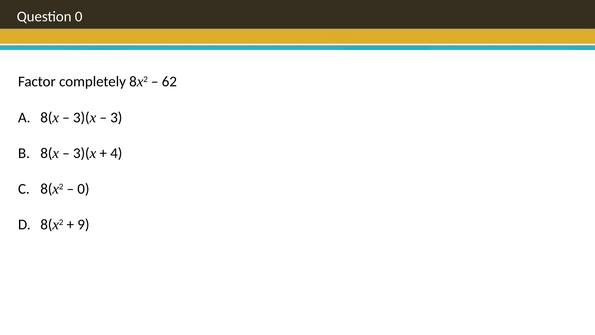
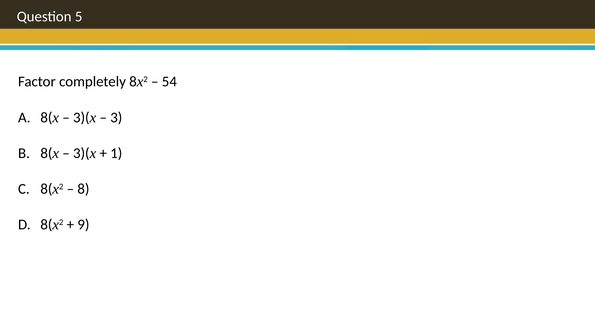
Question 0: 0 -> 5
62: 62 -> 54
4: 4 -> 1
0 at (83, 189): 0 -> 8
